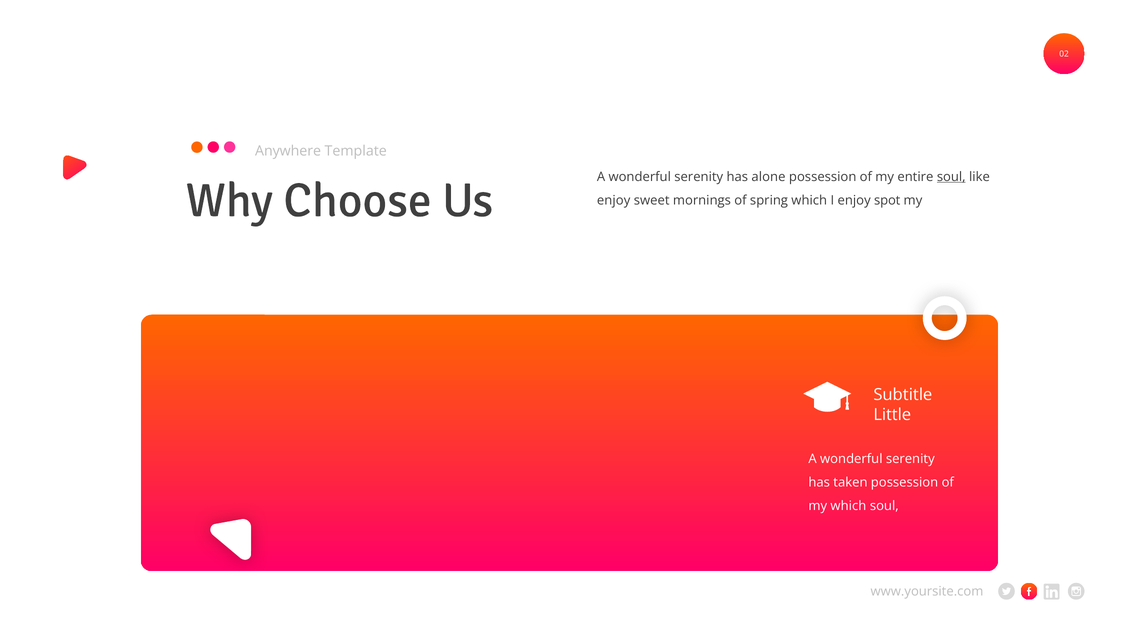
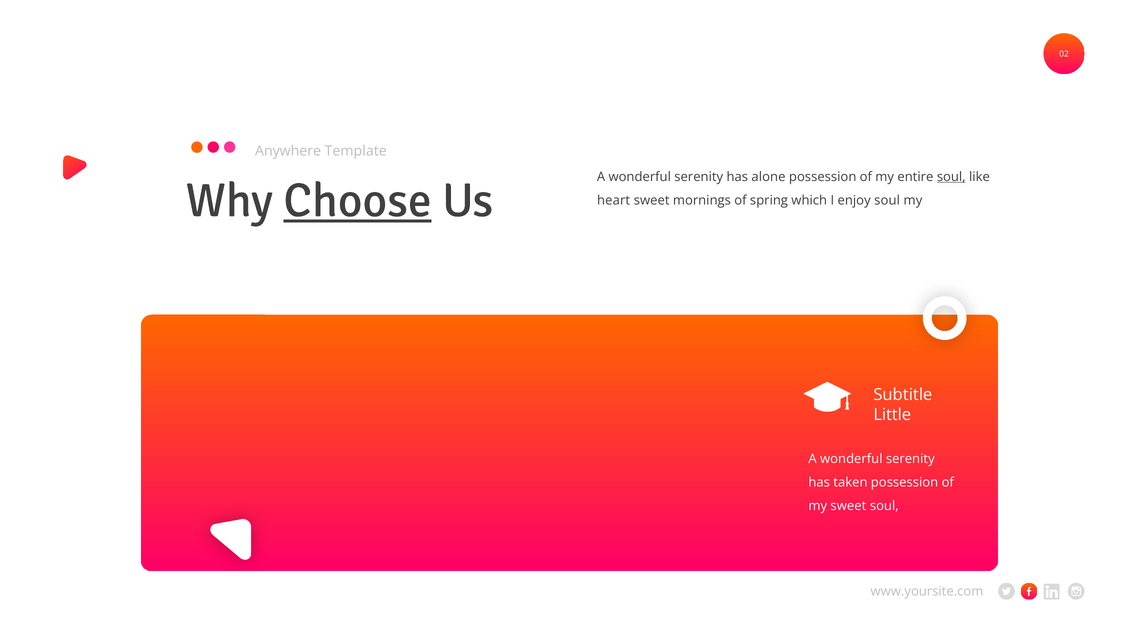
Choose underline: none -> present
enjoy at (614, 200): enjoy -> heart
enjoy spot: spot -> soul
my which: which -> sweet
